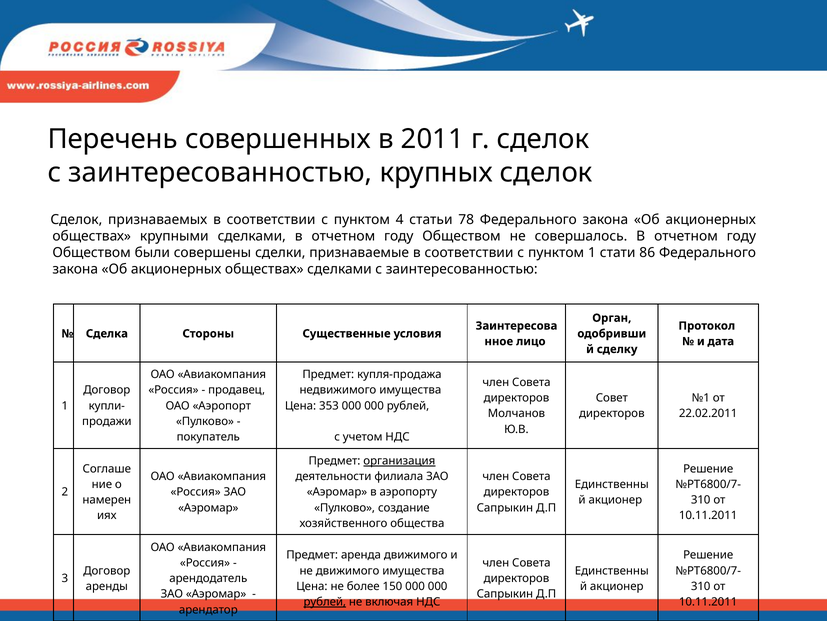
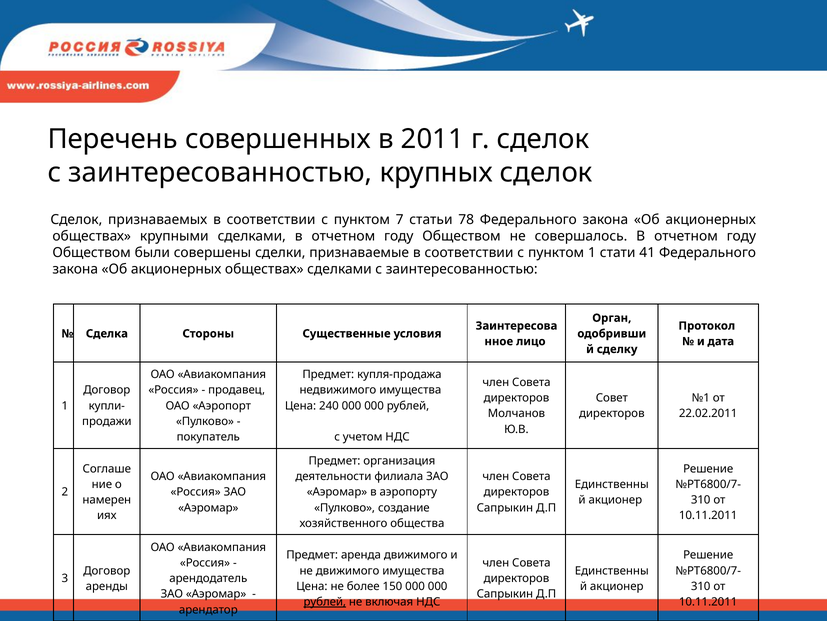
4: 4 -> 7
86: 86 -> 41
353: 353 -> 240
организация underline: present -> none
